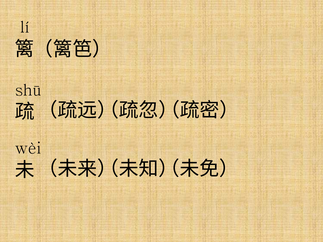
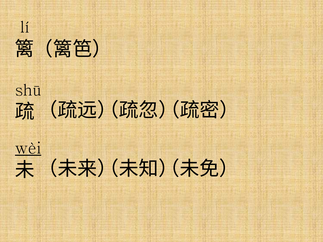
wèi underline: none -> present
